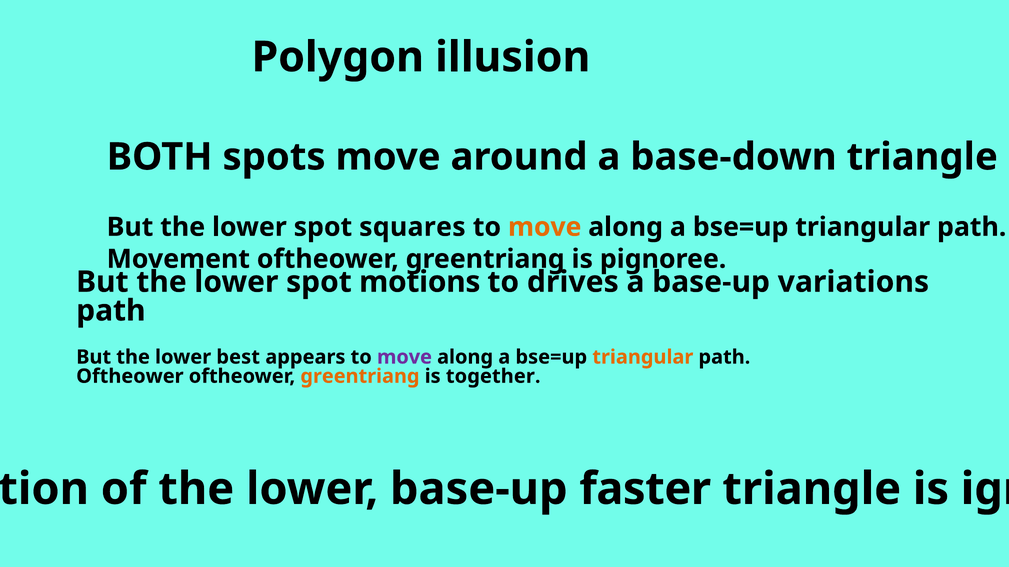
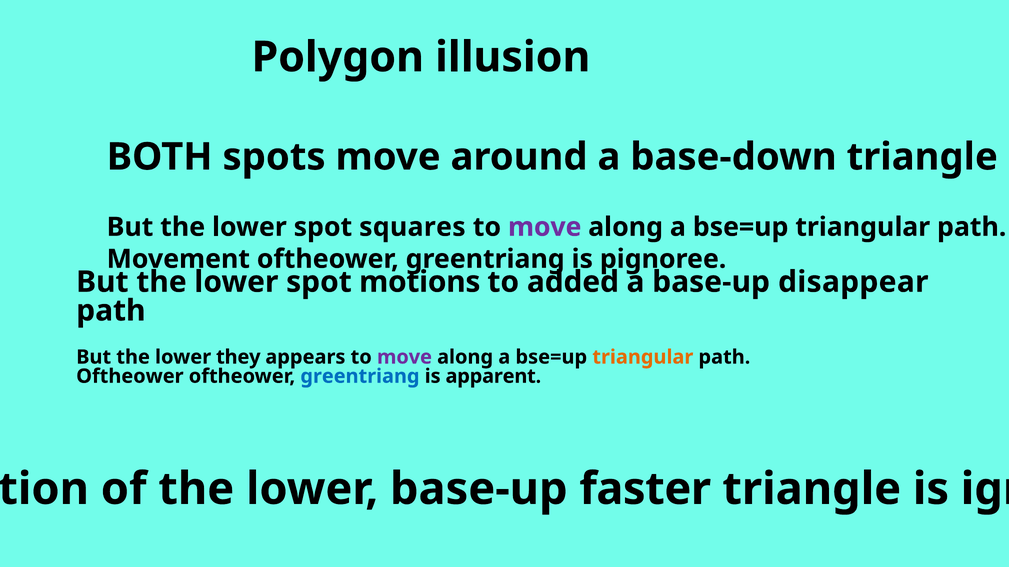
move at (545, 227) colour: orange -> purple
drives: drives -> added
variations: variations -> disappear
best: best -> they
greentriang at (360, 377) colour: orange -> blue
together: together -> apparent
